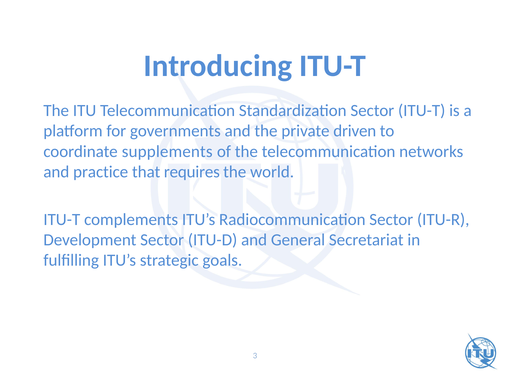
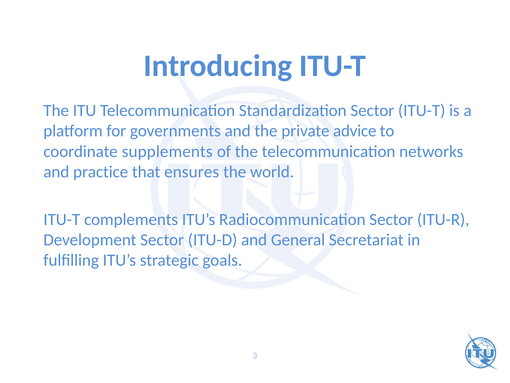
driven: driven -> advice
requires: requires -> ensures
